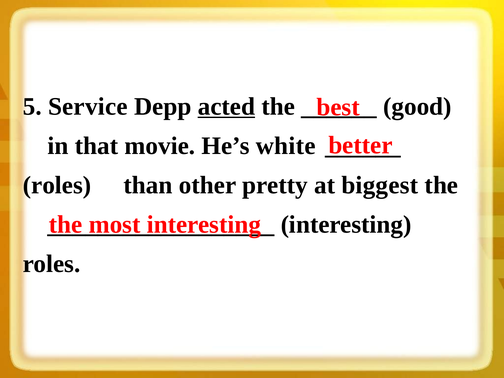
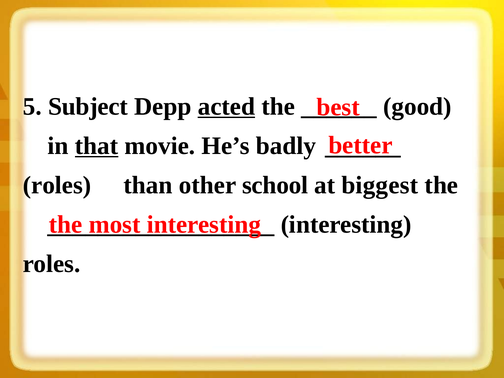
Service: Service -> Subject
that underline: none -> present
white: white -> badly
pretty: pretty -> school
